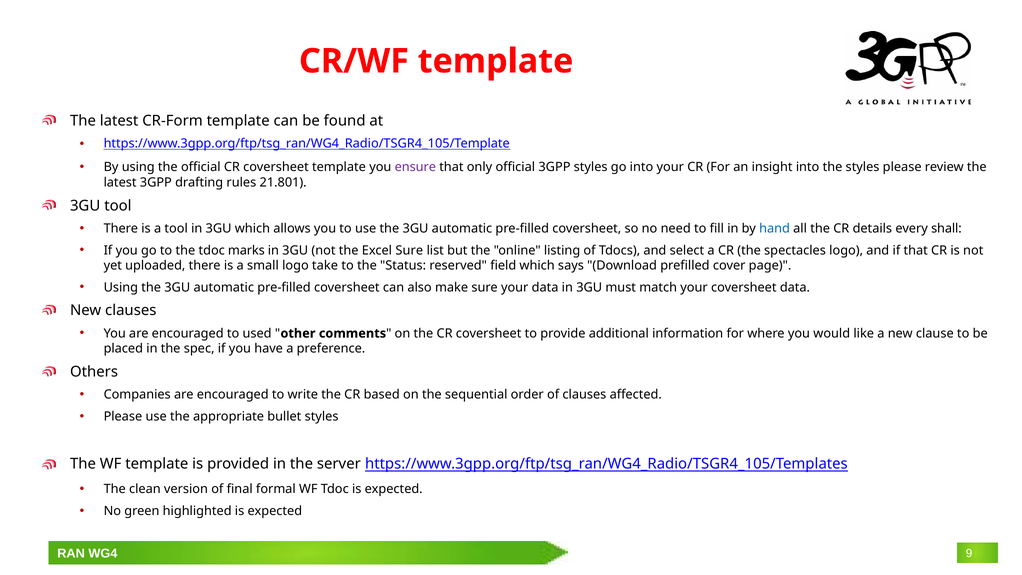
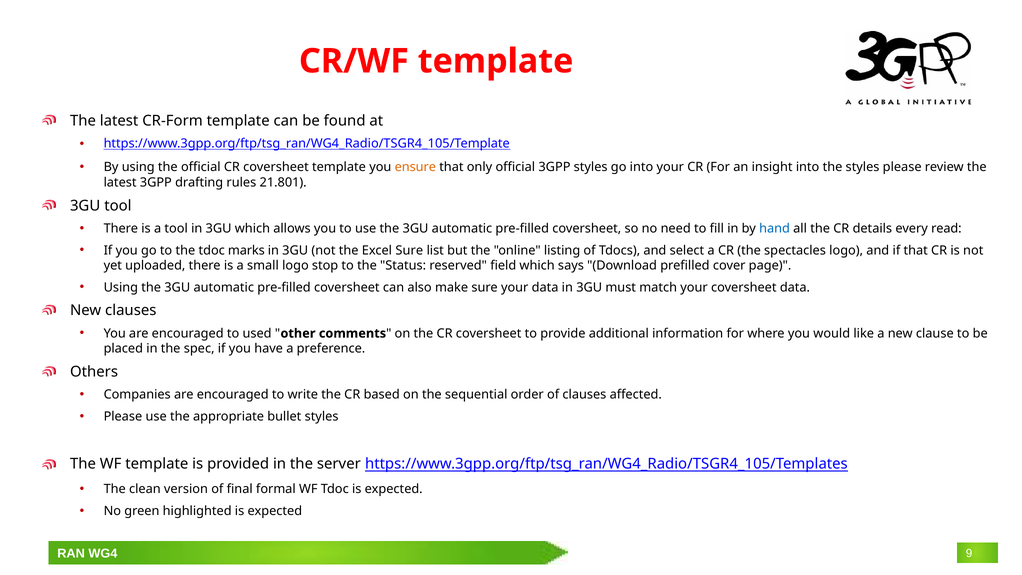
ensure colour: purple -> orange
shall: shall -> read
take: take -> stop
